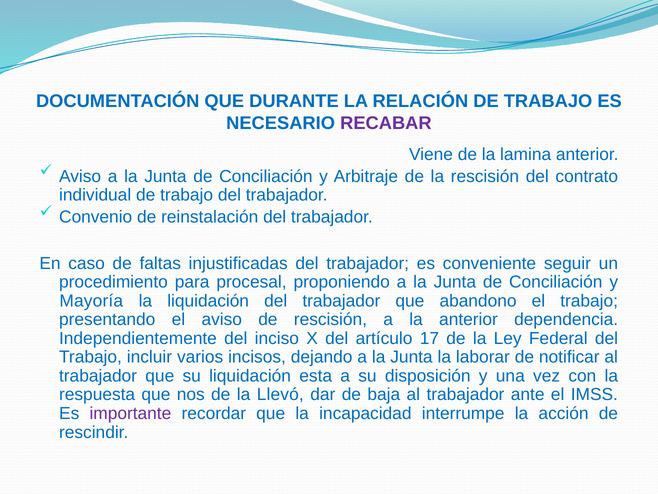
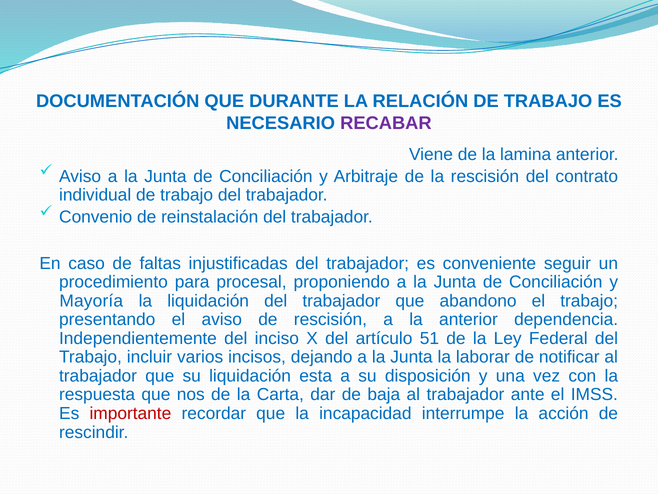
17: 17 -> 51
Llevó: Llevó -> Carta
importante colour: purple -> red
